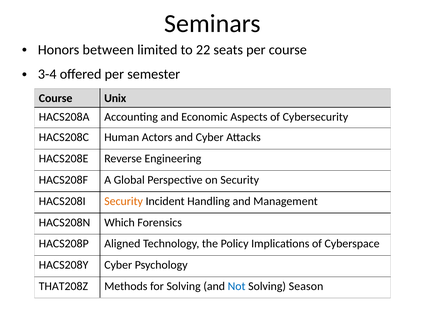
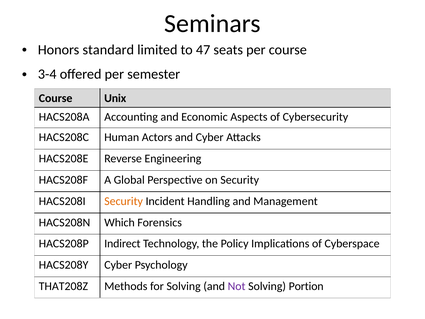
between: between -> standard
22: 22 -> 47
Aligned: Aligned -> Indirect
Not colour: blue -> purple
Season: Season -> Portion
